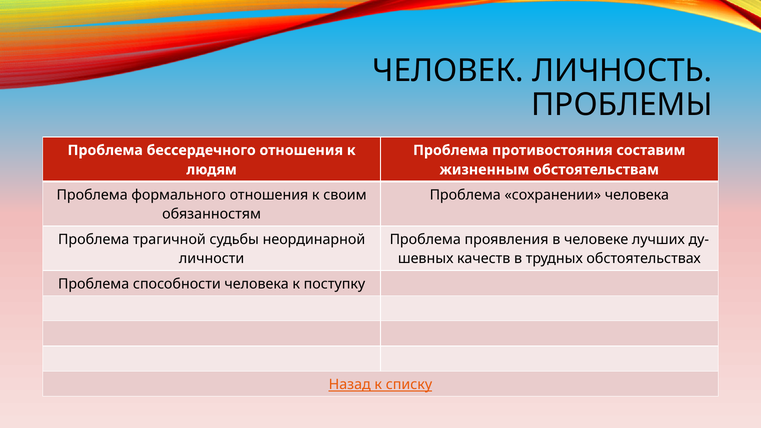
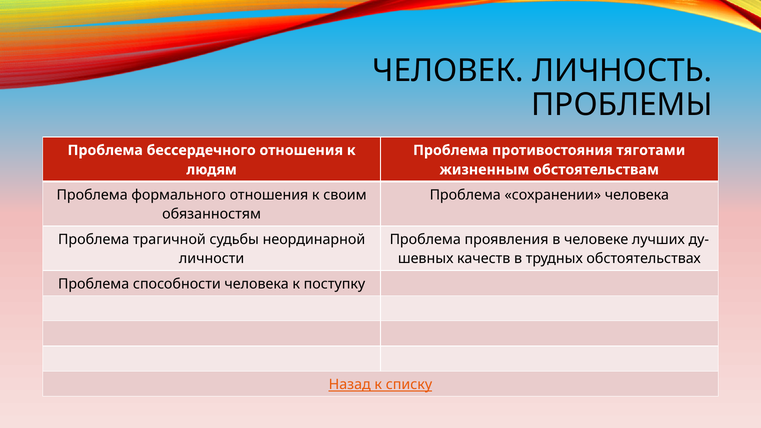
составим: составим -> тяготами
